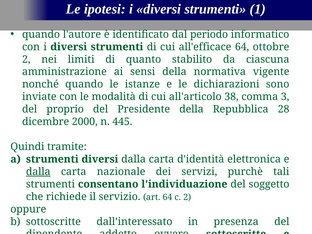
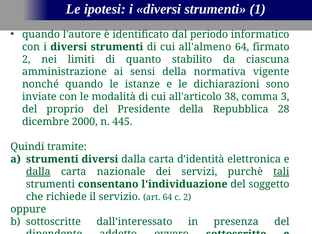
all'efficace: all'efficace -> all'almeno
ottobre: ottobre -> firmato
tali underline: none -> present
